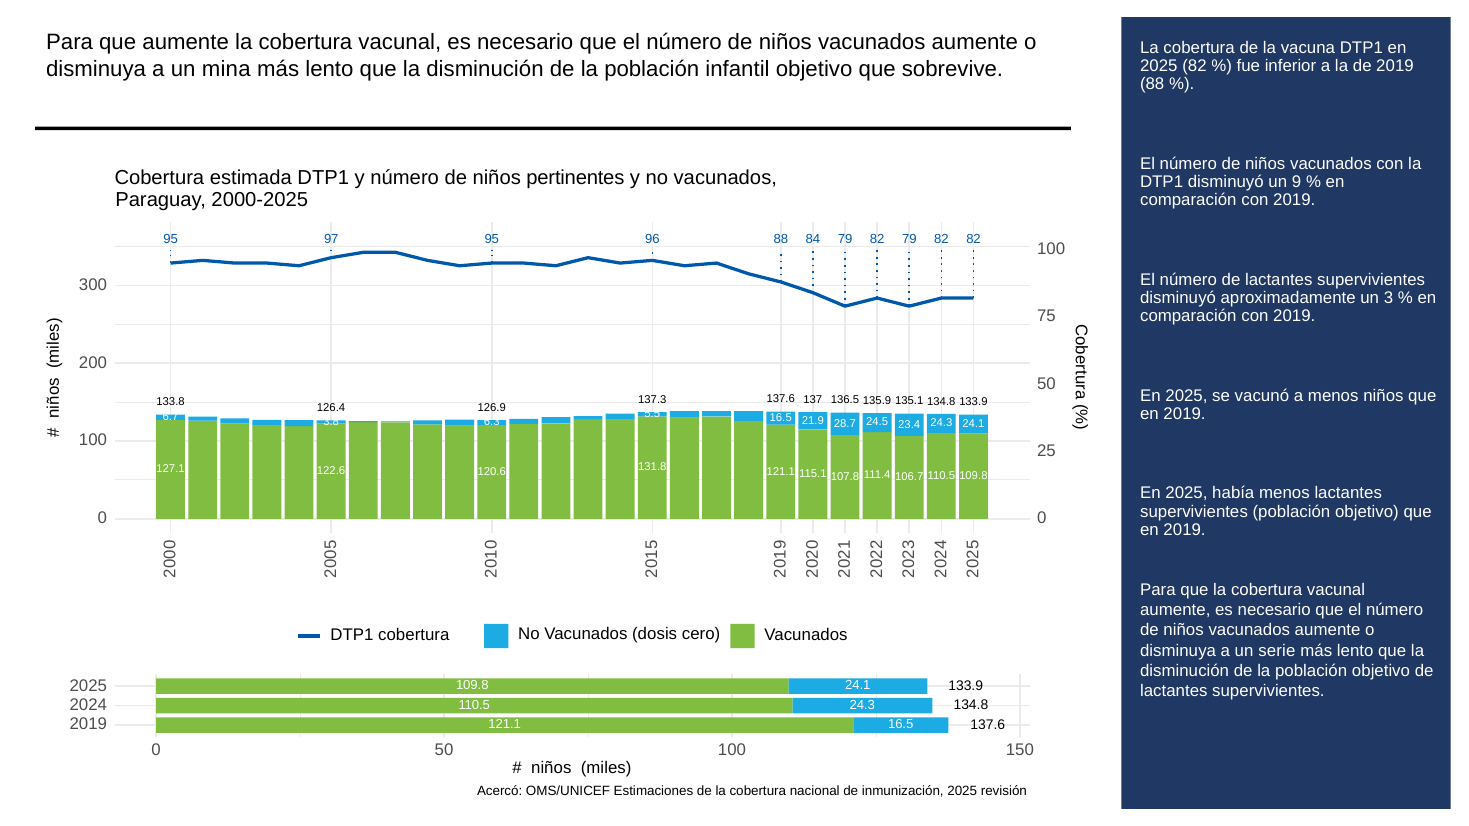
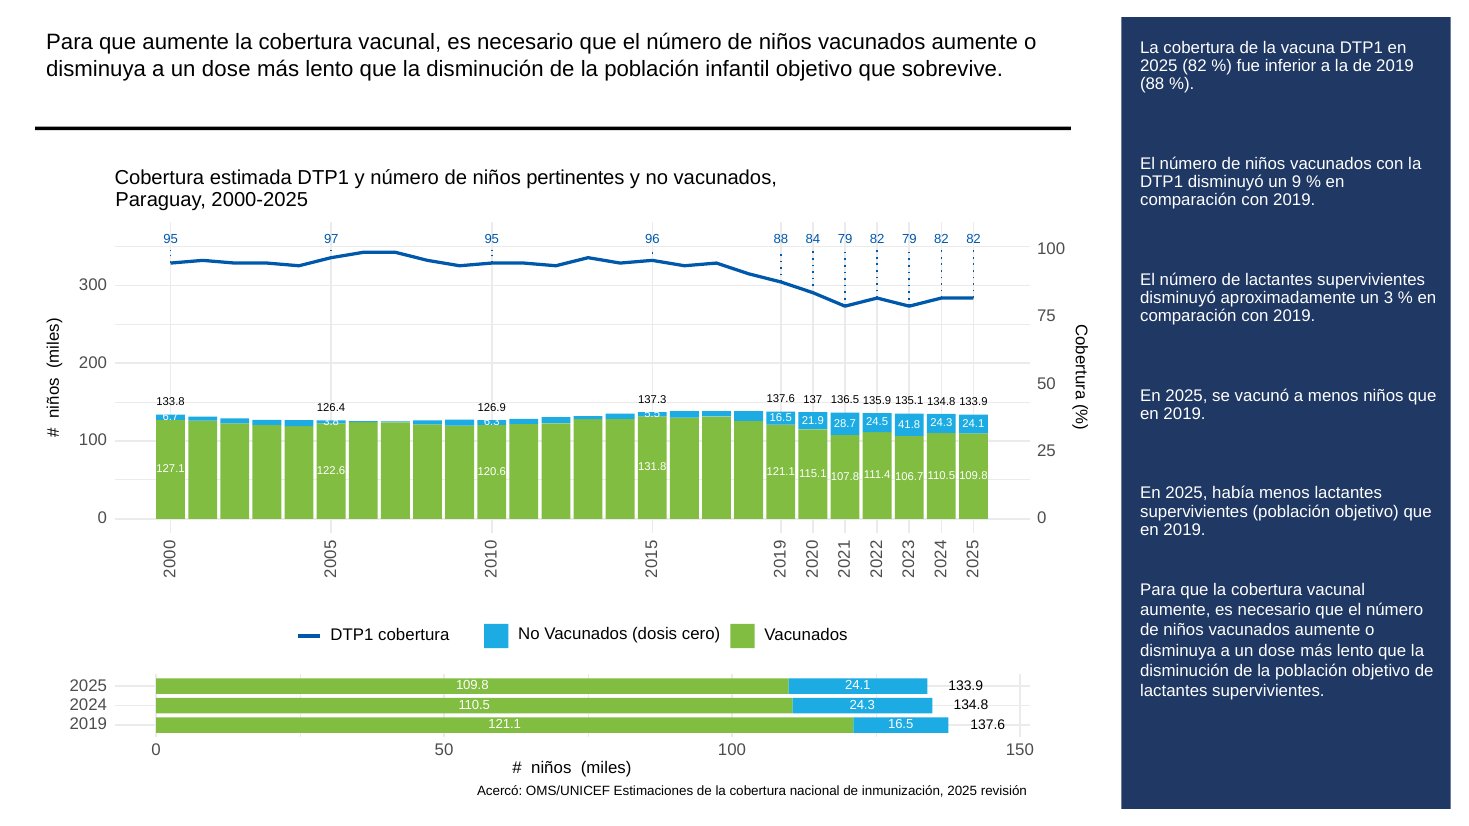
mina at (226, 69): mina -> dose
23.4: 23.4 -> 41.8
serie at (1277, 651): serie -> dose
